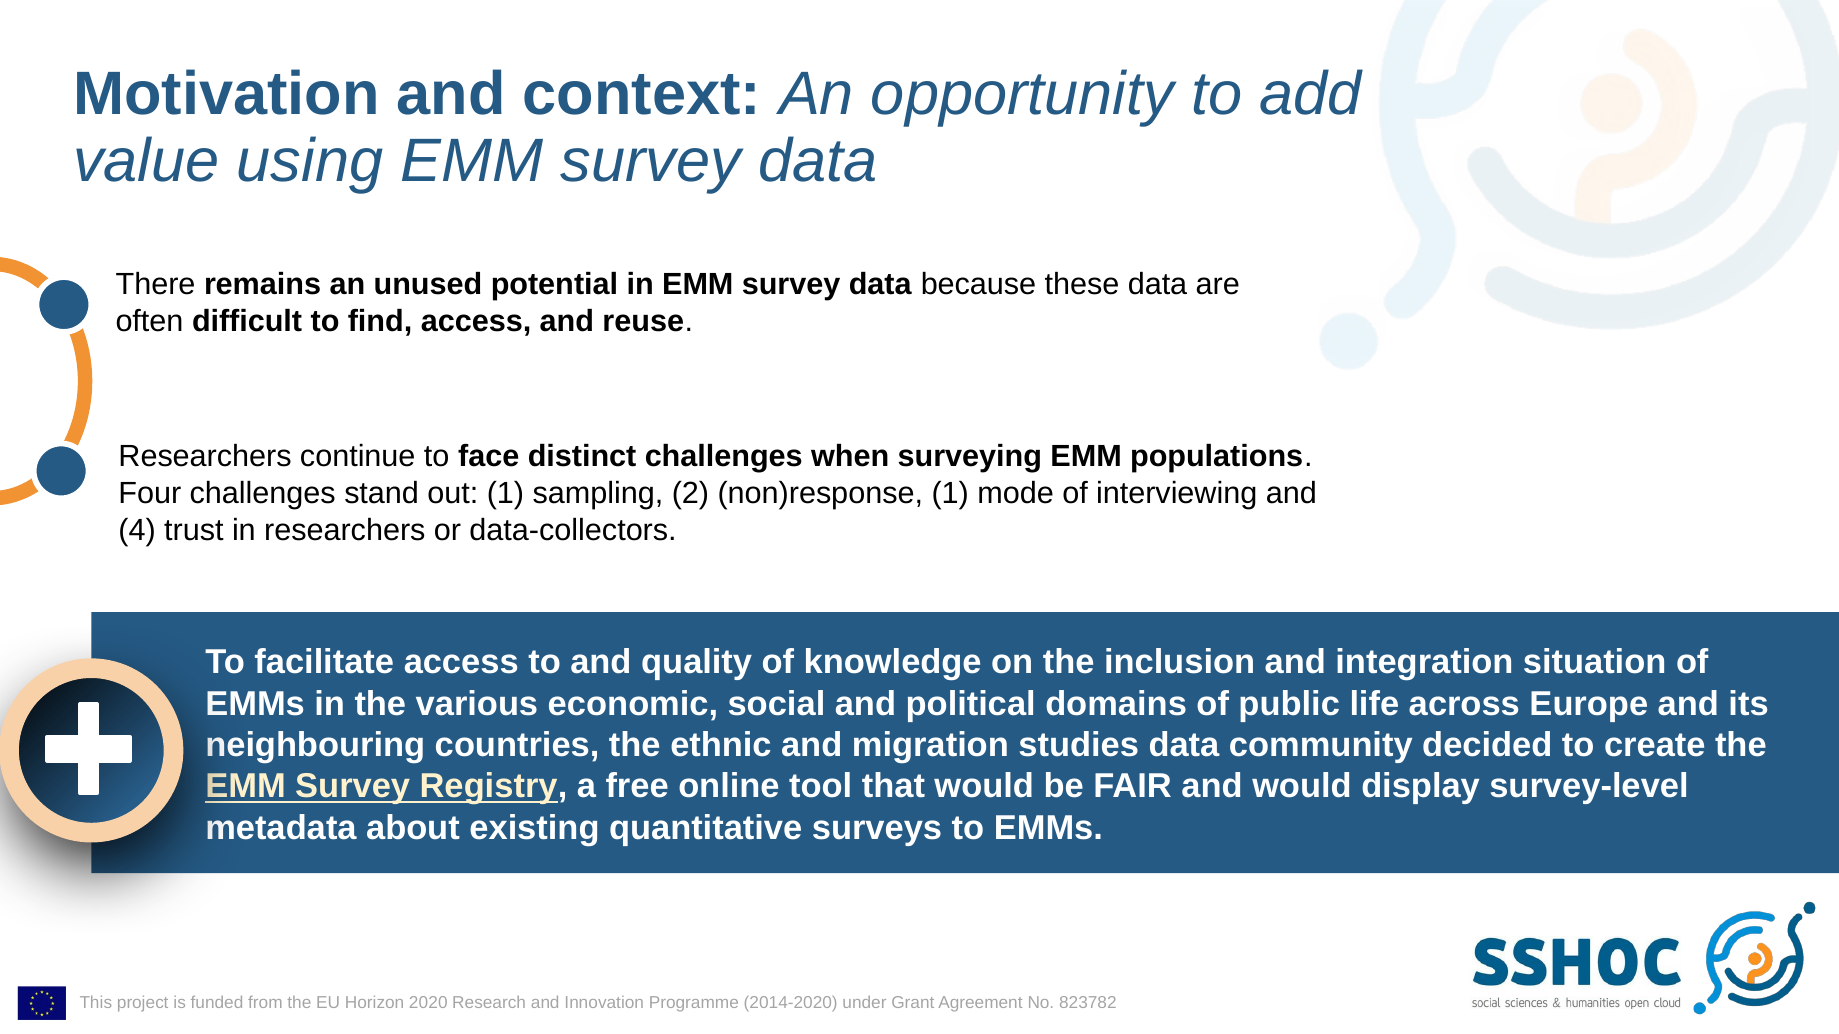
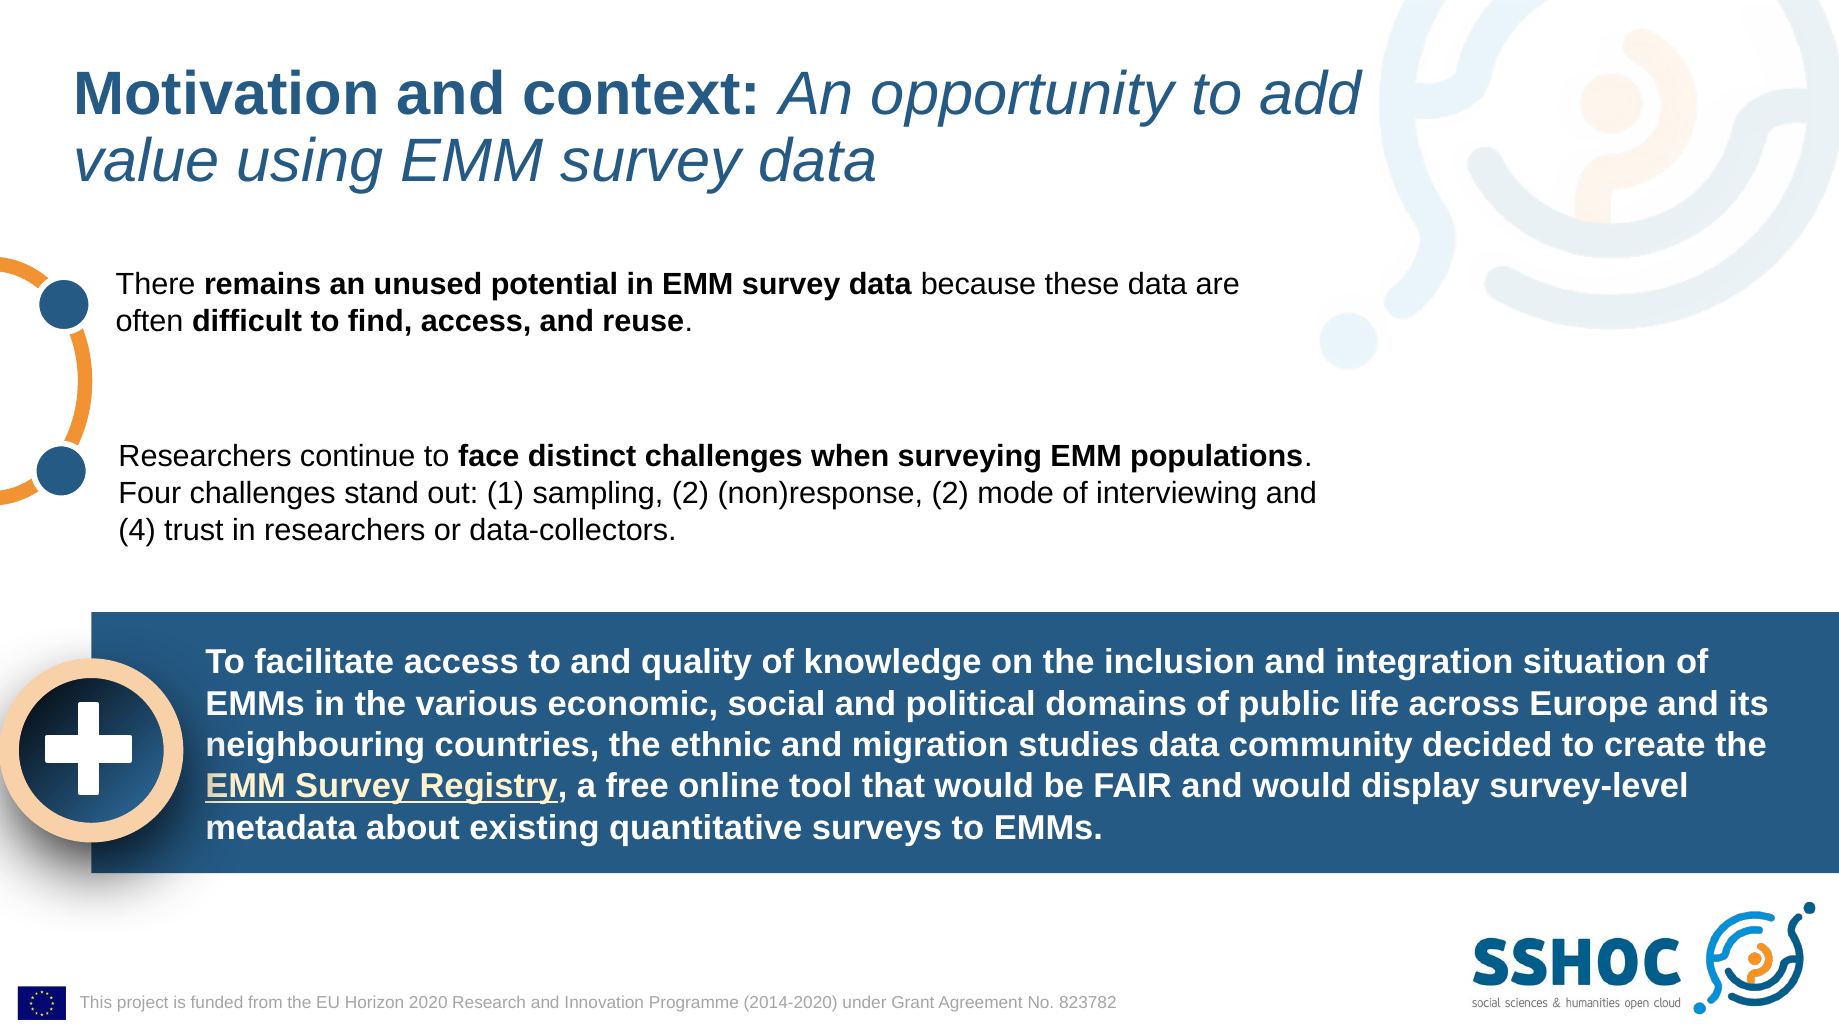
non)response 1: 1 -> 2
